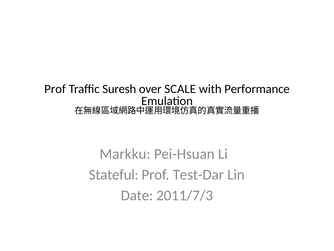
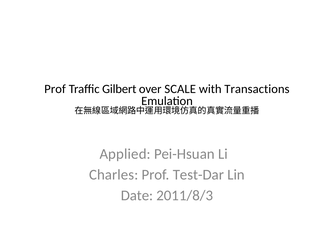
Suresh: Suresh -> Gilbert
Performance: Performance -> Transactions
Markku: Markku -> Applied
Stateful: Stateful -> Charles
2011/7/3: 2011/7/3 -> 2011/8/3
